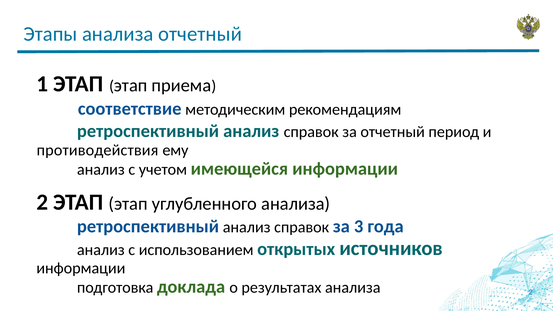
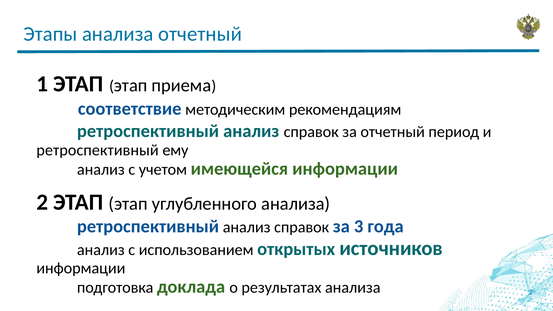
противодействия at (97, 150): противодействия -> ретроспективный
